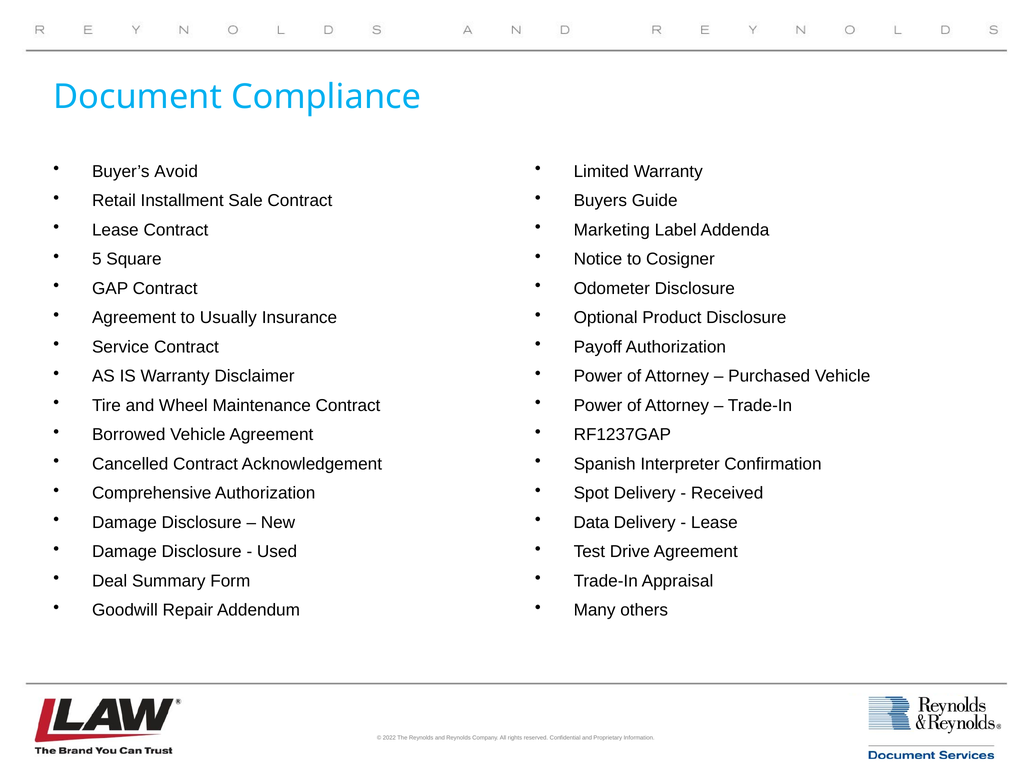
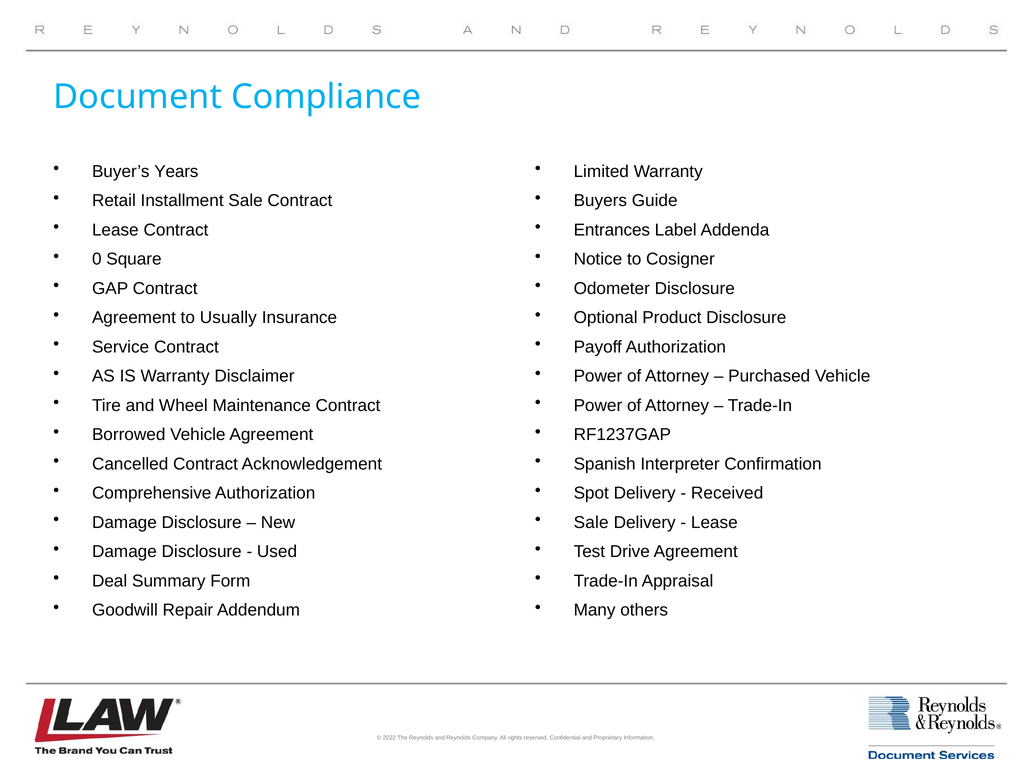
Avoid: Avoid -> Years
Marketing: Marketing -> Entrances
5: 5 -> 0
Data at (591, 523): Data -> Sale
